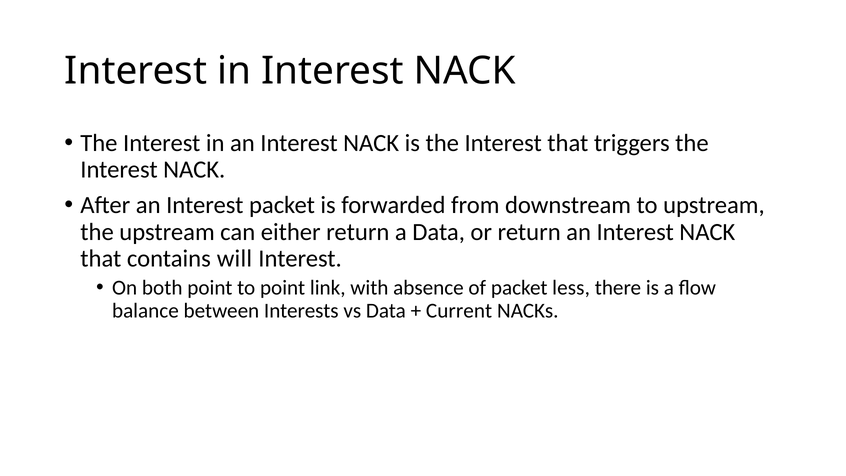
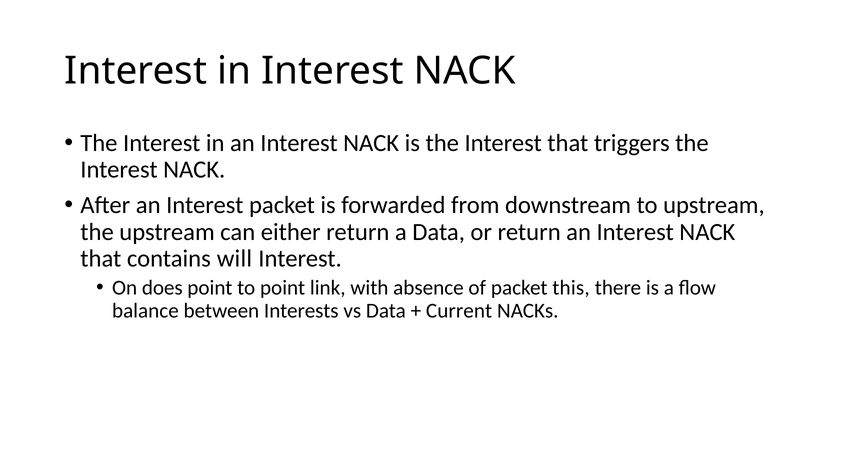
both: both -> does
less: less -> this
